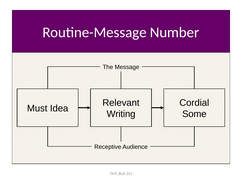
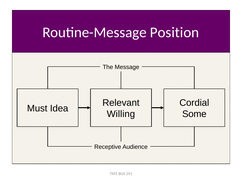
Number: Number -> Position
Writing: Writing -> Willing
